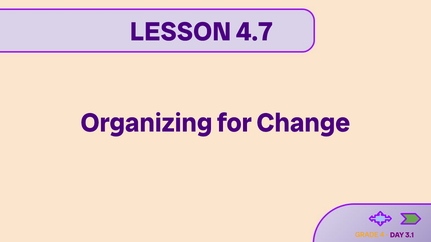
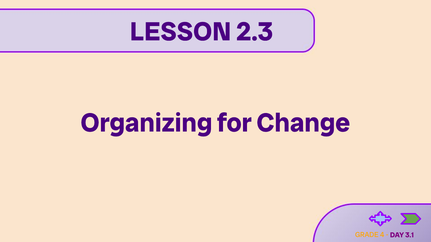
4.7: 4.7 -> 2.3
